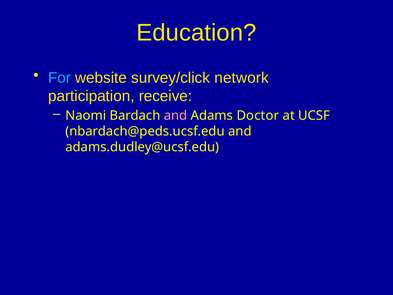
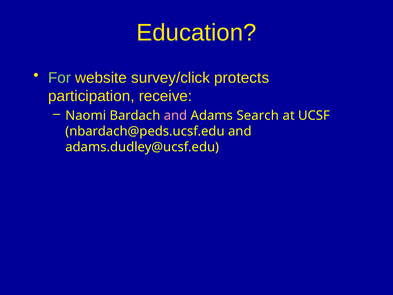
For colour: light blue -> light green
network: network -> protects
Doctor: Doctor -> Search
